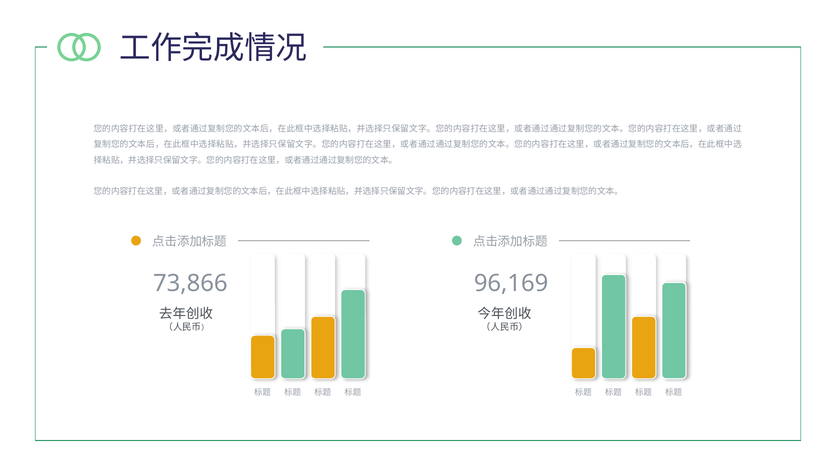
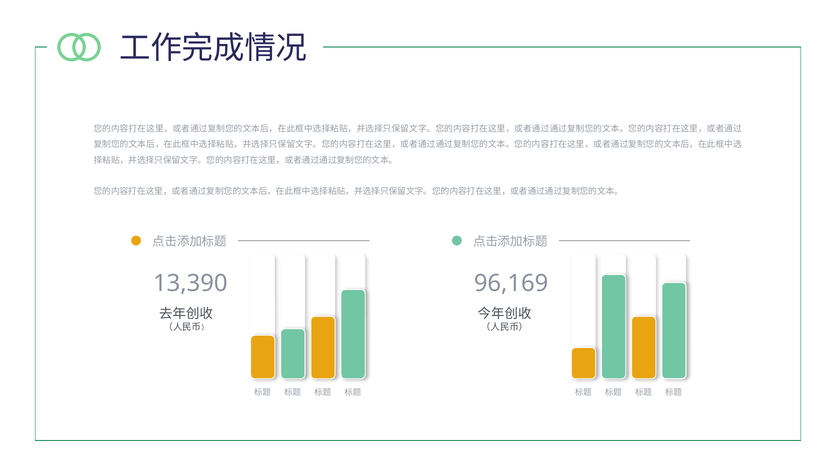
73,866: 73,866 -> 13,390
